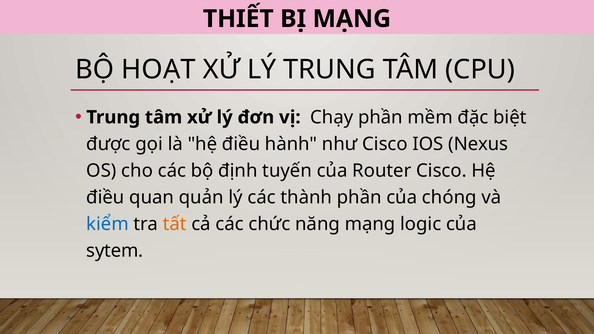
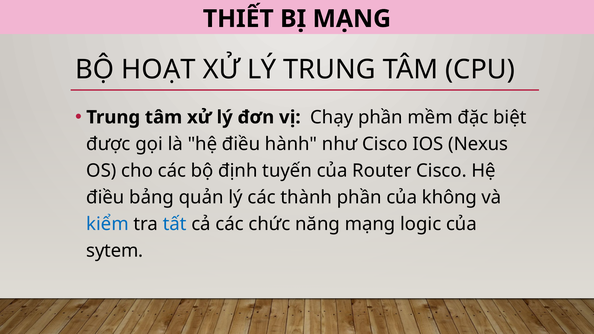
quan: quan -> bảng
chóng: chóng -> không
tất colour: orange -> blue
